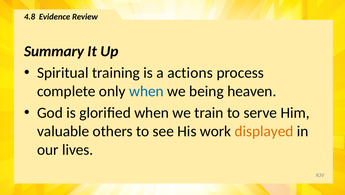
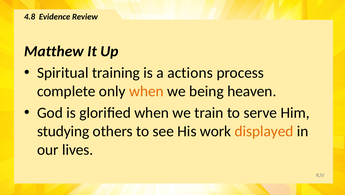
Summary: Summary -> Matthew
when at (146, 91) colour: blue -> orange
valuable: valuable -> studying
